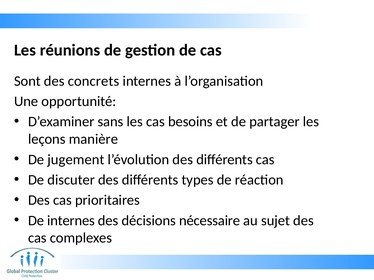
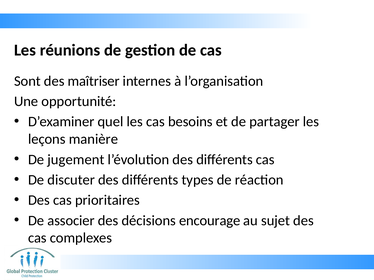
concrets: concrets -> maîtriser
sans: sans -> quel
De internes: internes -> associer
nécessaire: nécessaire -> encourage
